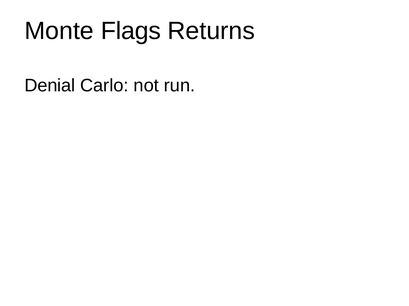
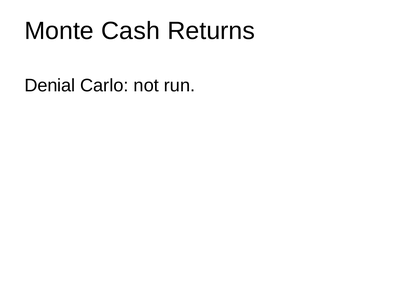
Flags: Flags -> Cash
